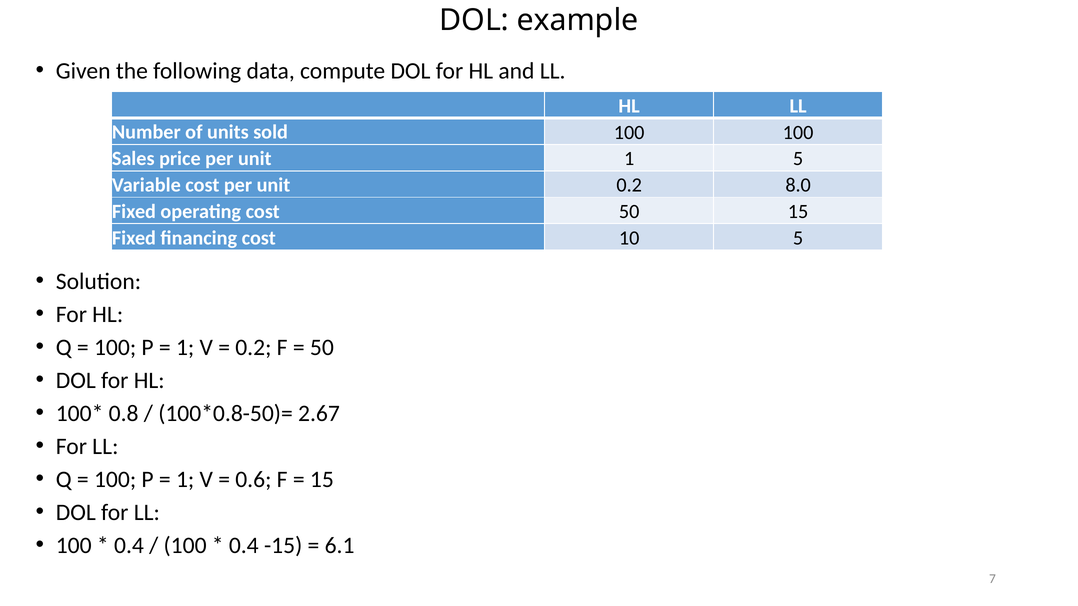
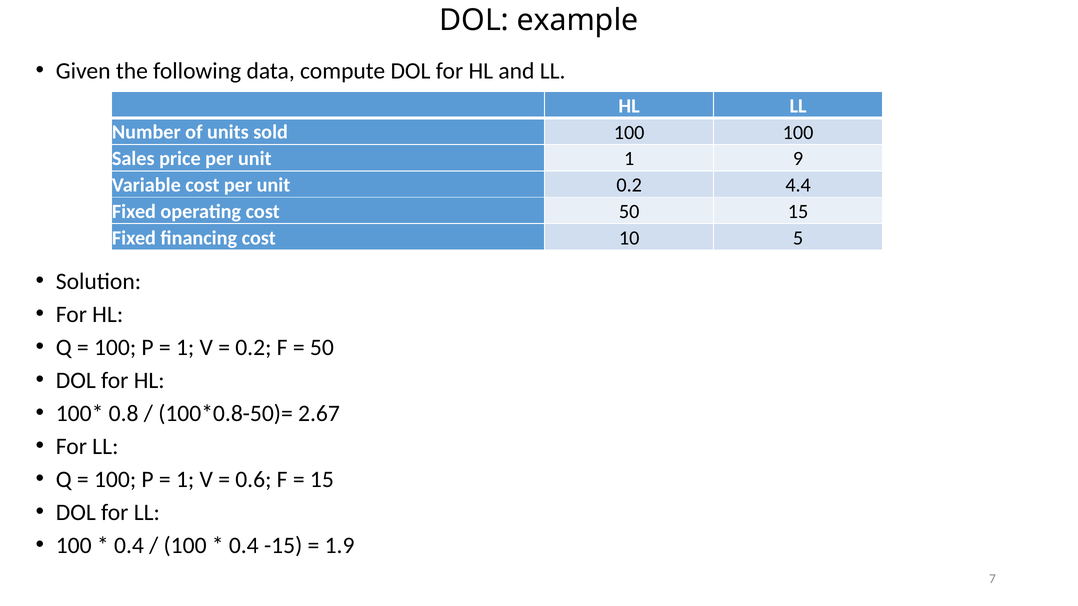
1 5: 5 -> 9
8.0: 8.0 -> 4.4
6.1: 6.1 -> 1.9
